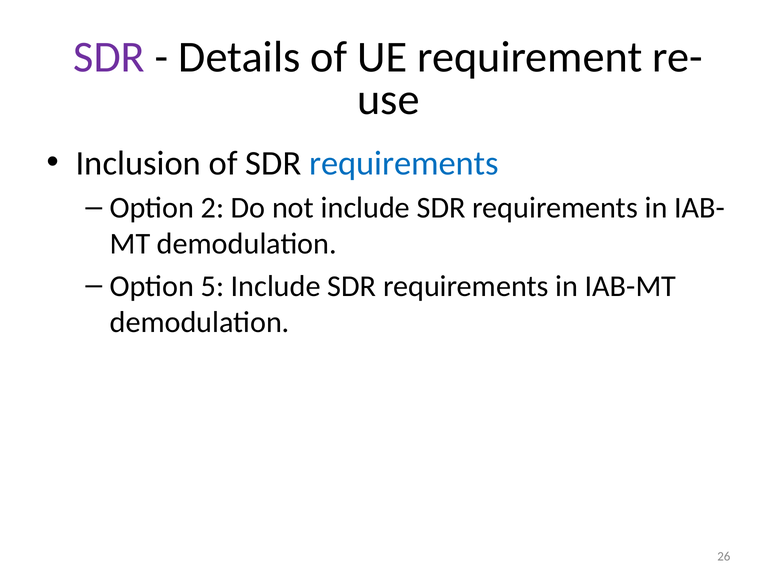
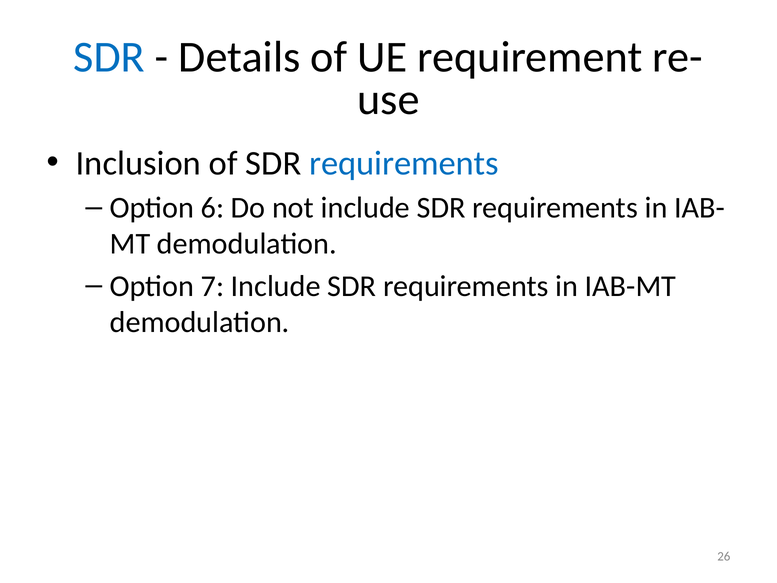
SDR at (109, 57) colour: purple -> blue
2: 2 -> 6
5: 5 -> 7
